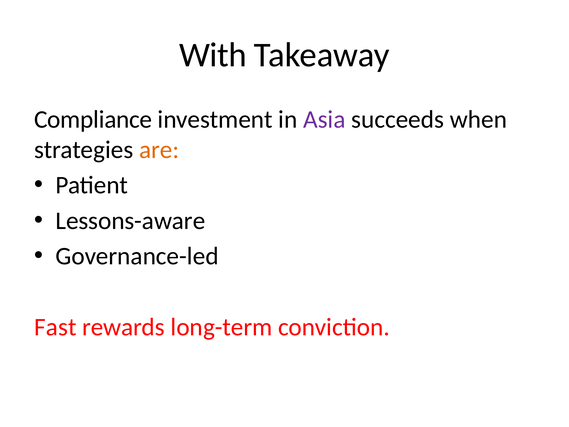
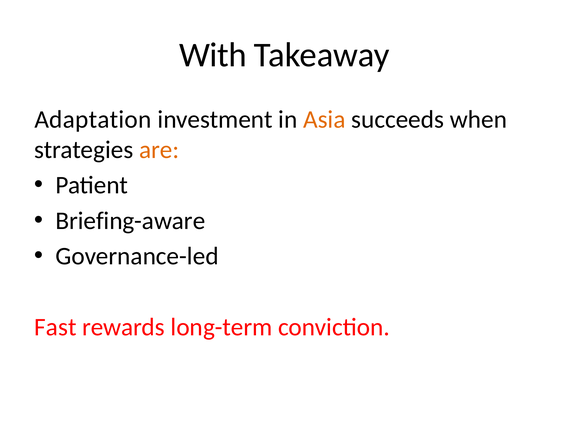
Compliance: Compliance -> Adaptation
Asia colour: purple -> orange
Lessons-aware: Lessons-aware -> Briefing-aware
